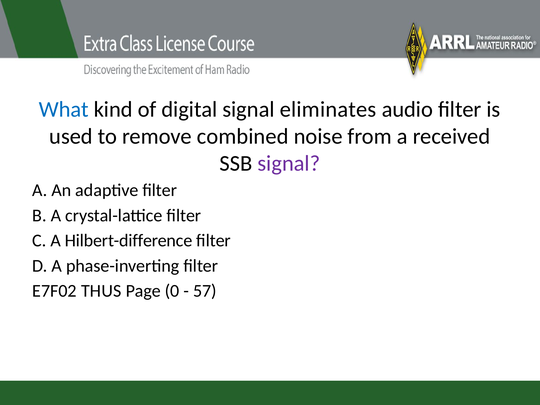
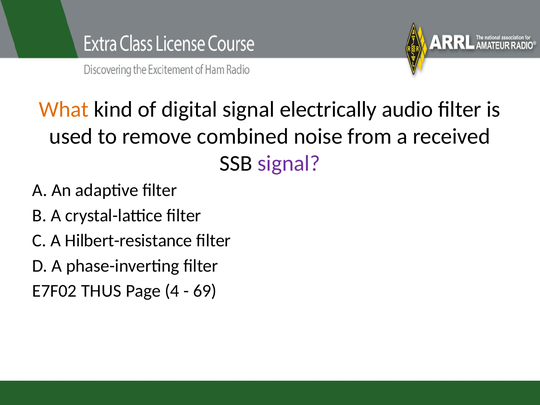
What colour: blue -> orange
eliminates: eliminates -> electrically
Hilbert-difference: Hilbert-difference -> Hilbert-resistance
0: 0 -> 4
57: 57 -> 69
